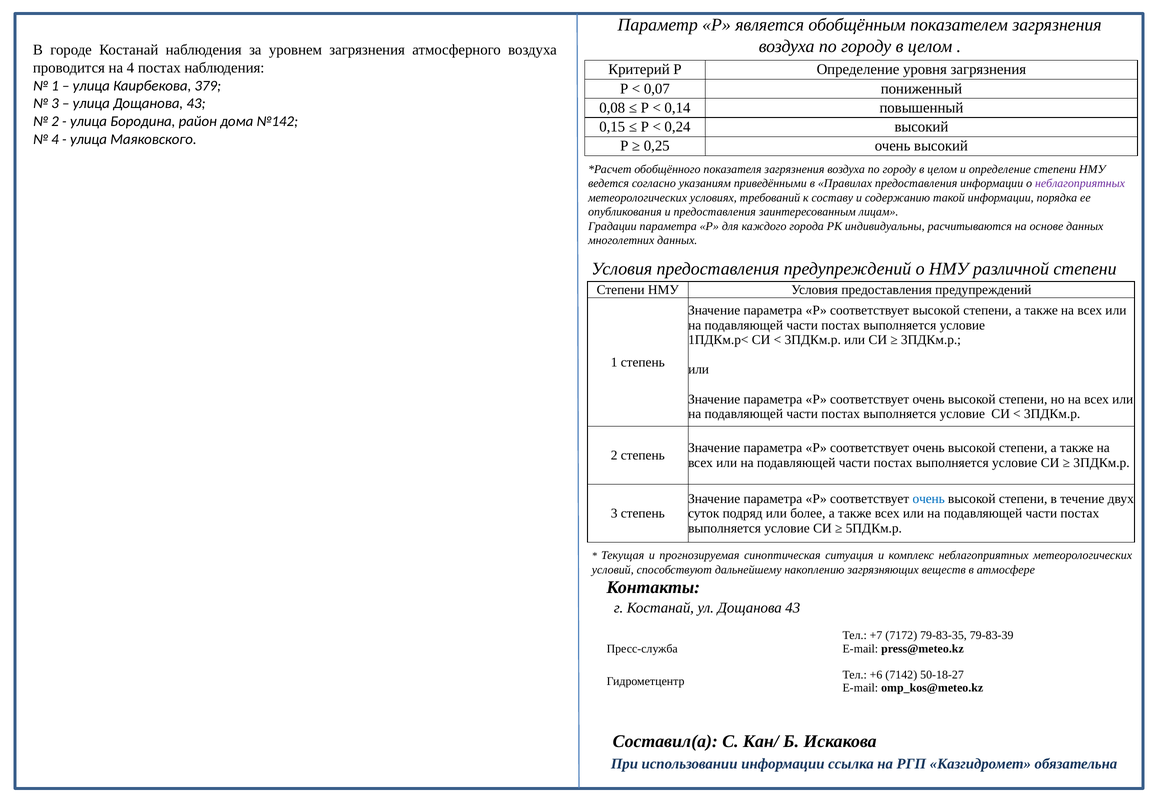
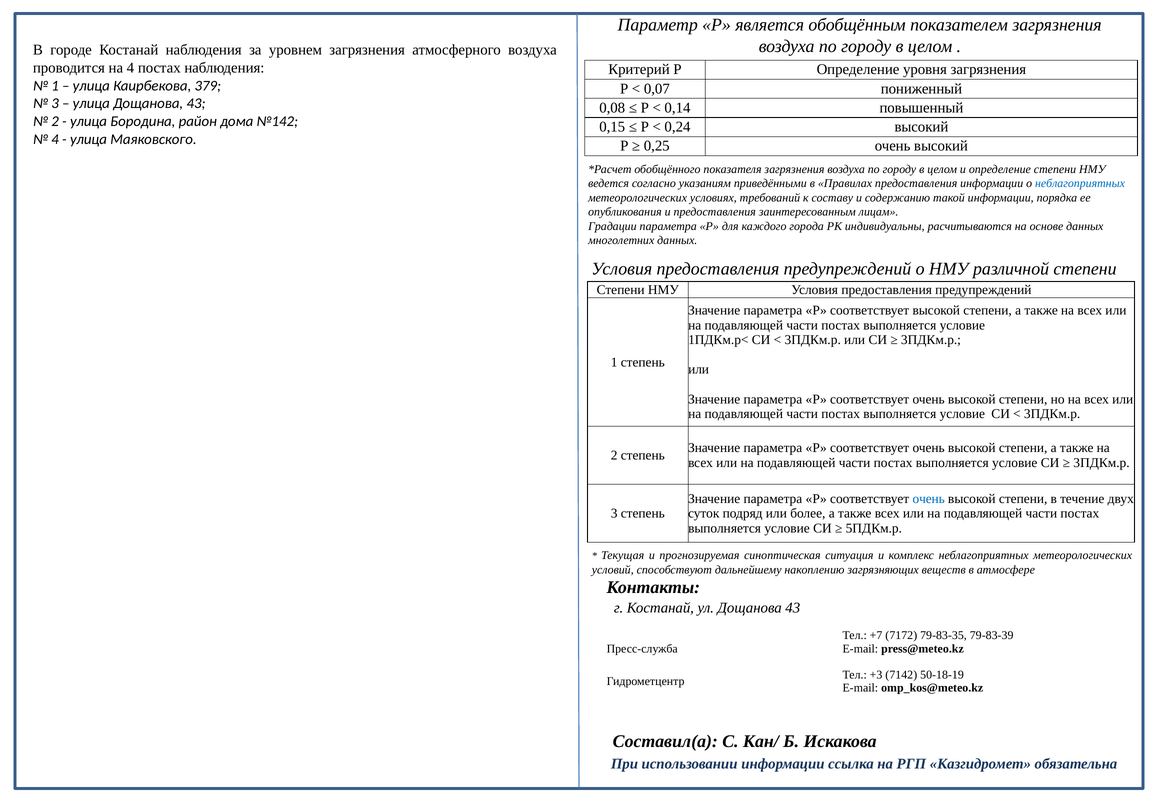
неблагоприятных at (1080, 183) colour: purple -> blue
+6: +6 -> +3
50-18-27: 50-18-27 -> 50-18-19
